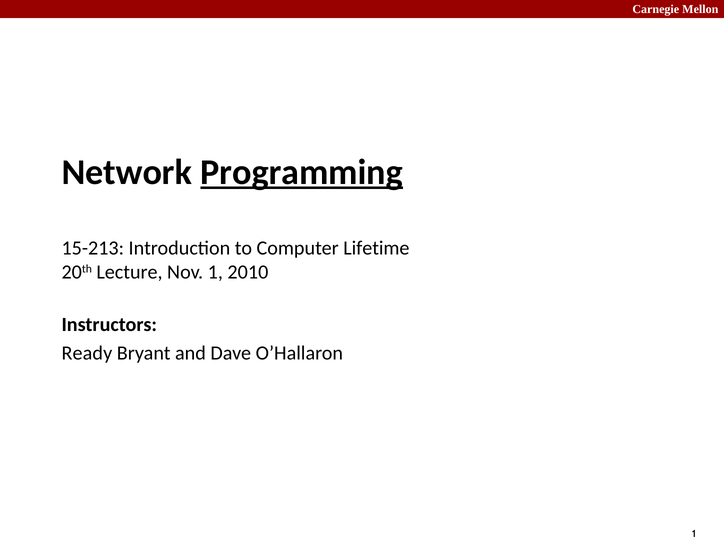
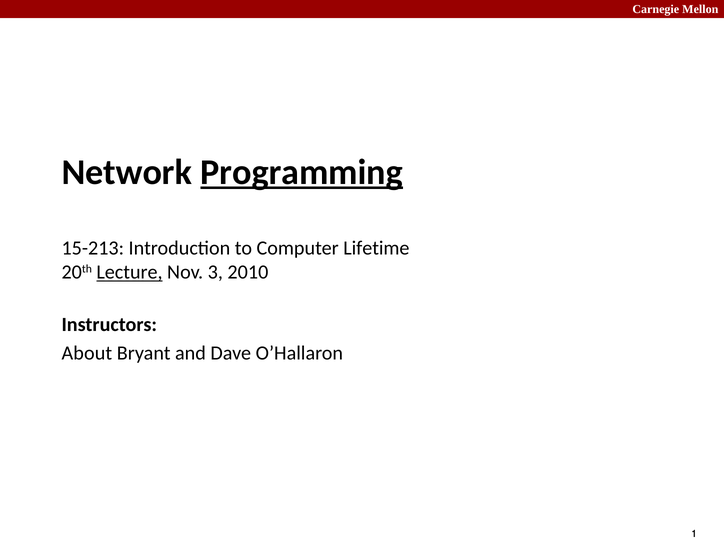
Lecture underline: none -> present
Nov 1: 1 -> 3
Ready: Ready -> About
